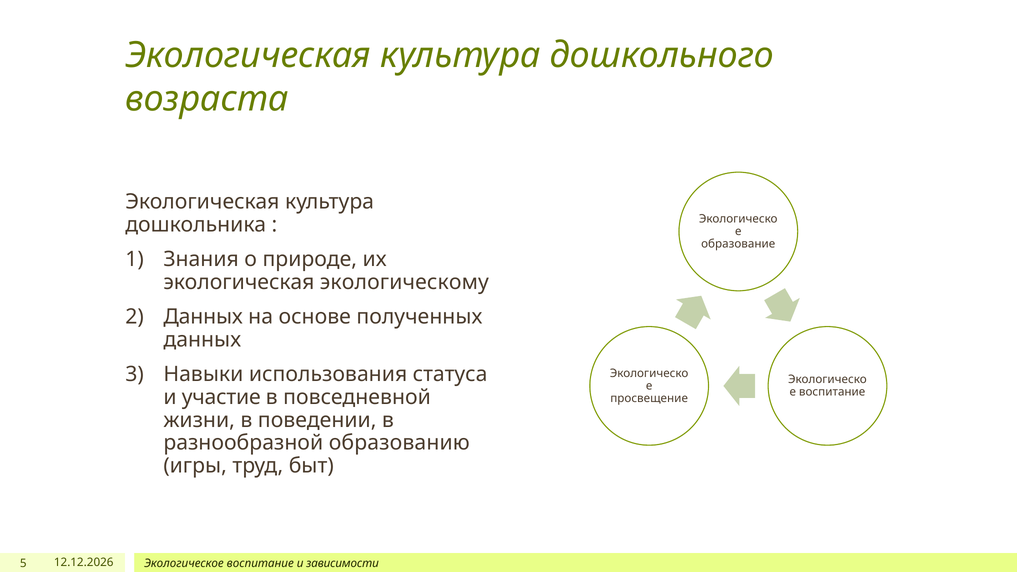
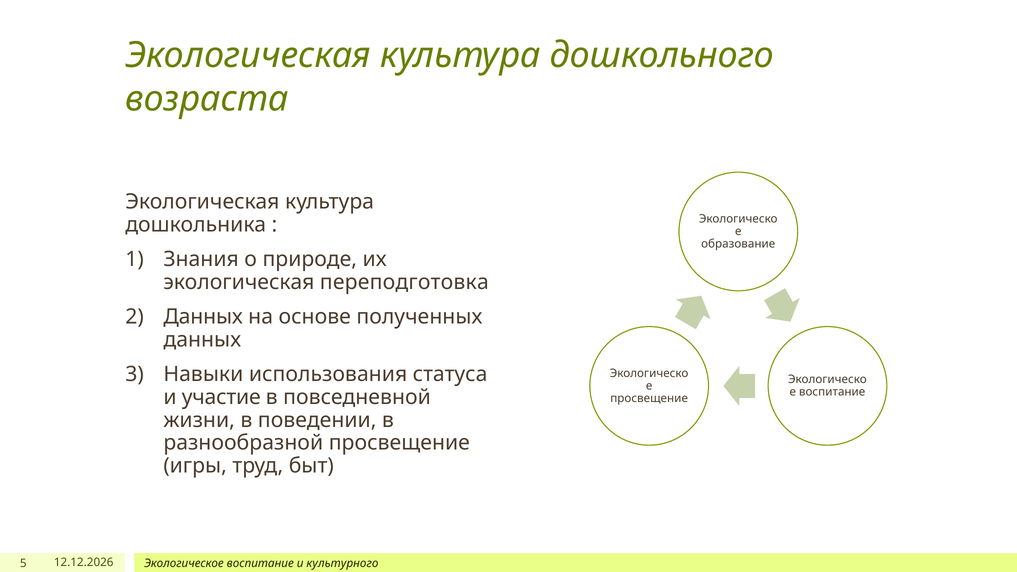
экологическому: экологическому -> переподготовка
разнообразной образованию: образованию -> просвещение
зависимости: зависимости -> культурного
